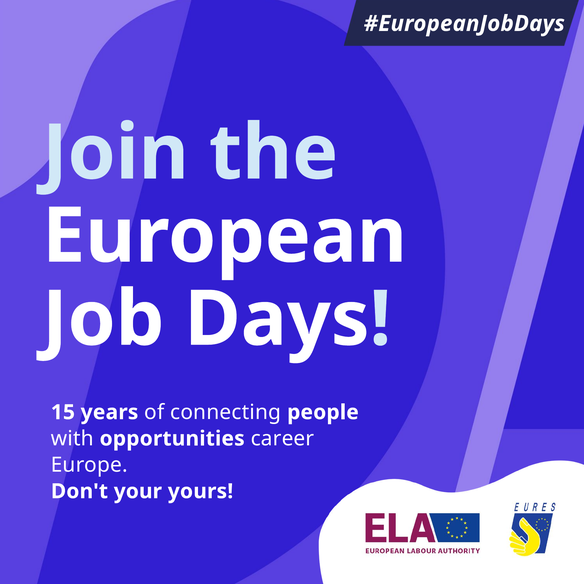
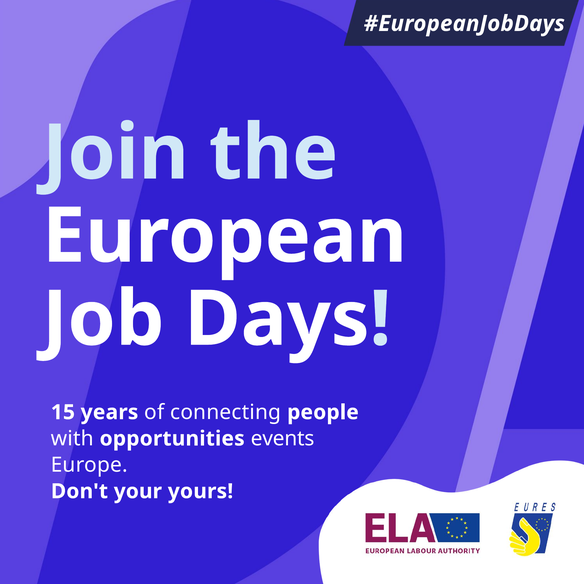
career: career -> events
